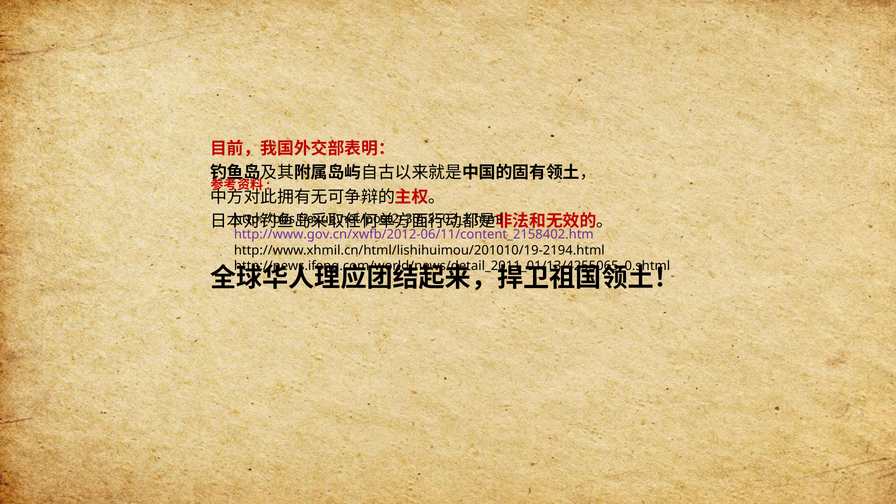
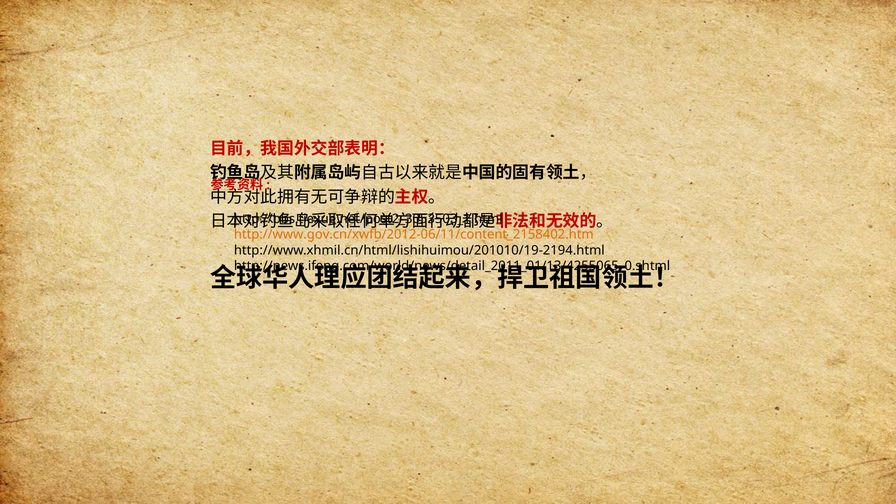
http://www.gov.cn/xwfb/2012-06/11/content_2158402.htm colour: purple -> orange
